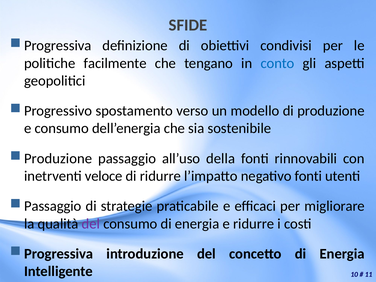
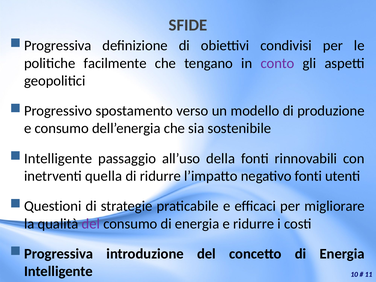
conto colour: blue -> purple
Produzione at (58, 158): Produzione -> Intelligente
veloce: veloce -> quella
Passaggio at (53, 206): Passaggio -> Questioni
